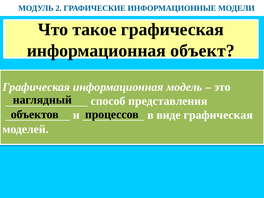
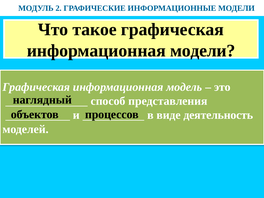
информационная объект: объект -> модели
виде графическая: графическая -> деятельность
